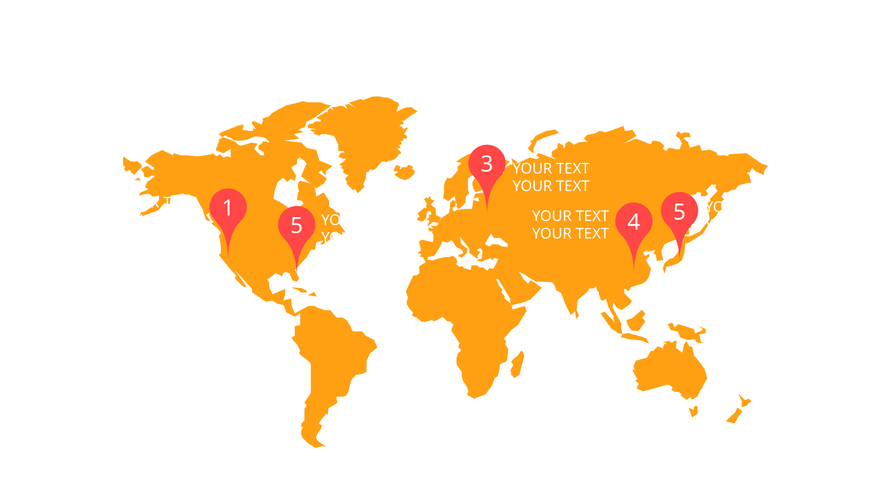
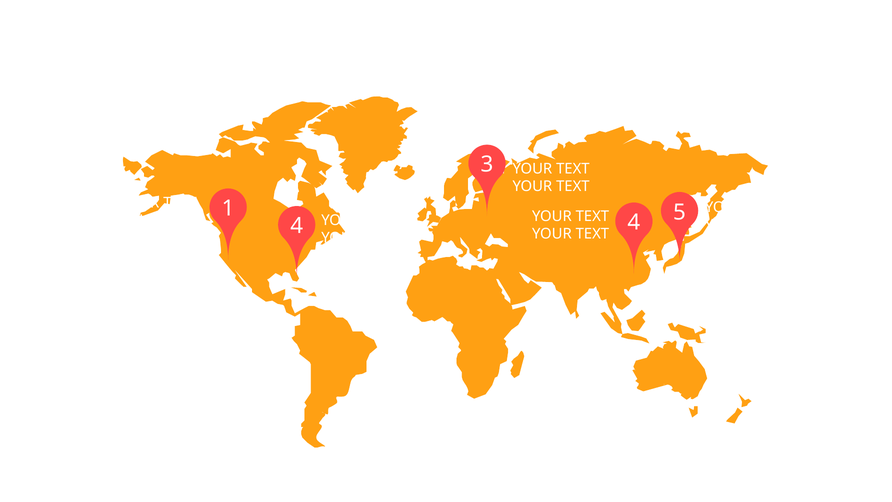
5 at (297, 226): 5 -> 4
